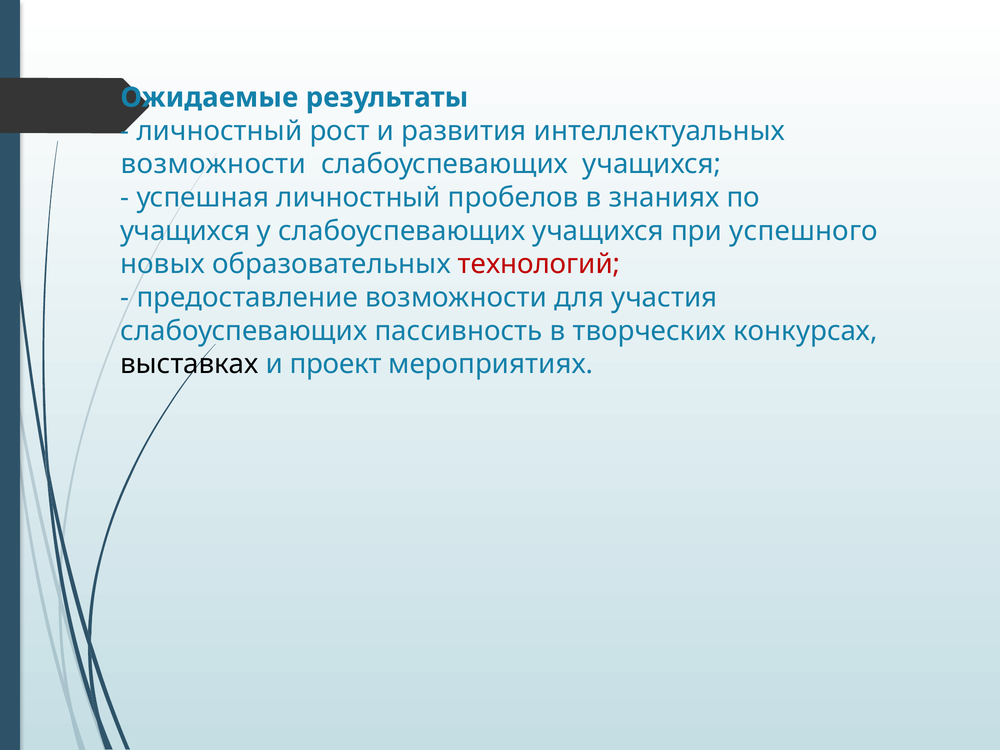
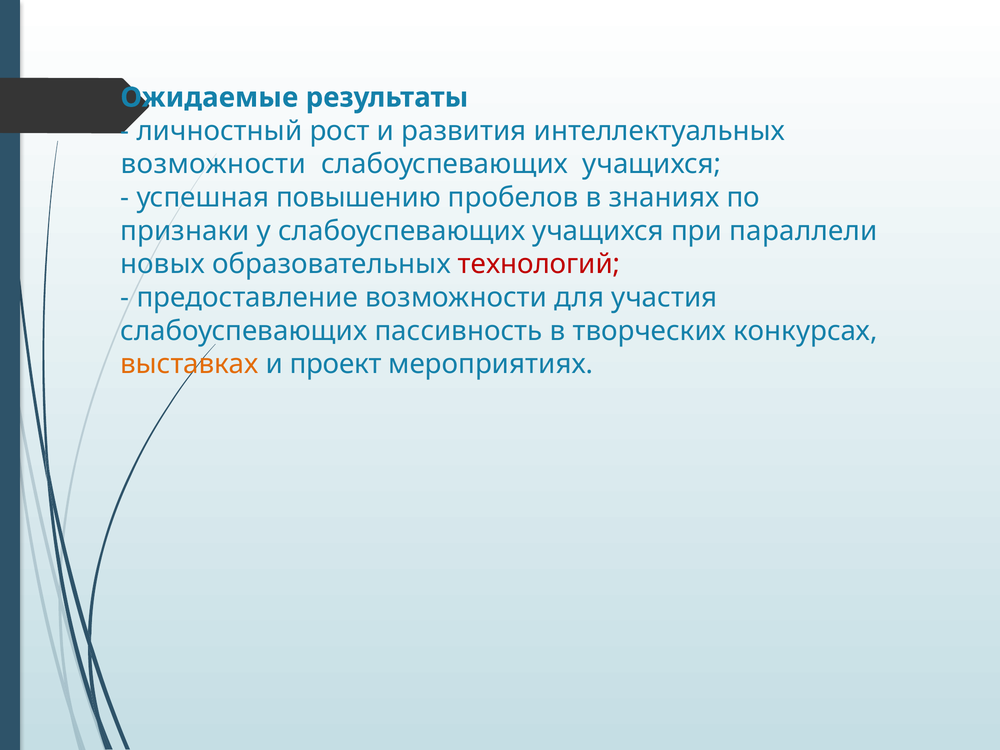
успешная личностный: личностный -> повышению
учащихся at (185, 231): учащихся -> признаки
успешного: успешного -> параллели
выставках colour: black -> orange
